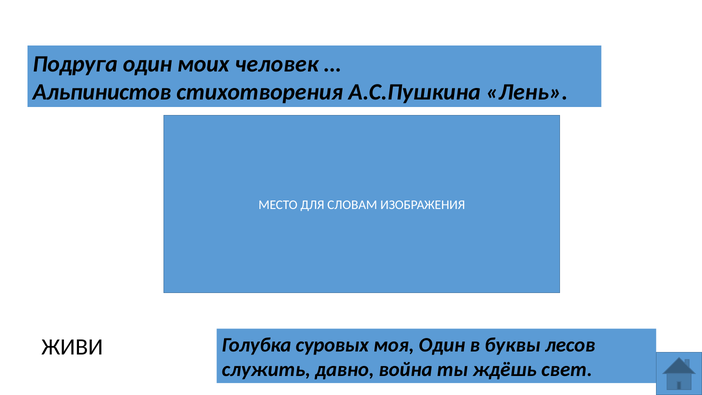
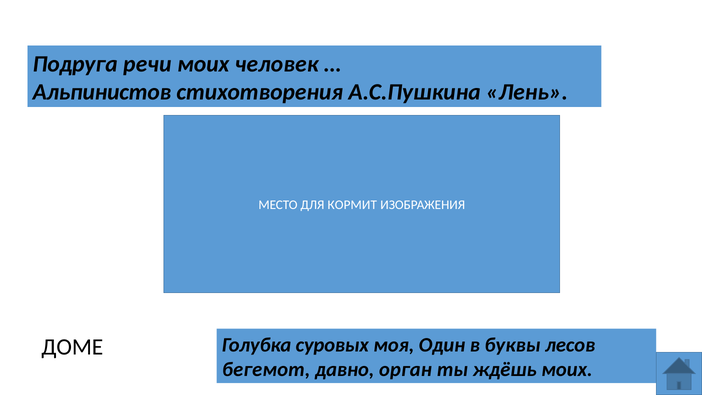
Подруга один: один -> речи
СЛОВАМ: СЛОВАМ -> КОРМИТ
ЖИВИ: ЖИВИ -> ДОМЕ
служить: служить -> бегемот
война: война -> орган
ждёшь свет: свет -> моих
